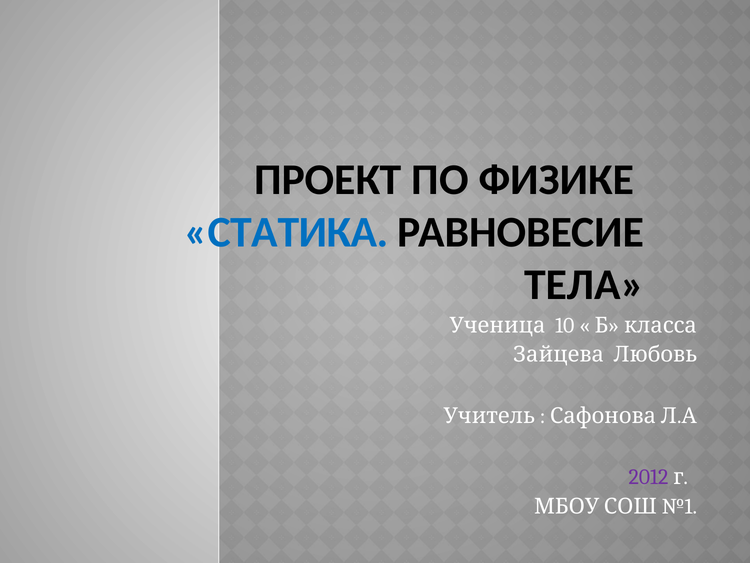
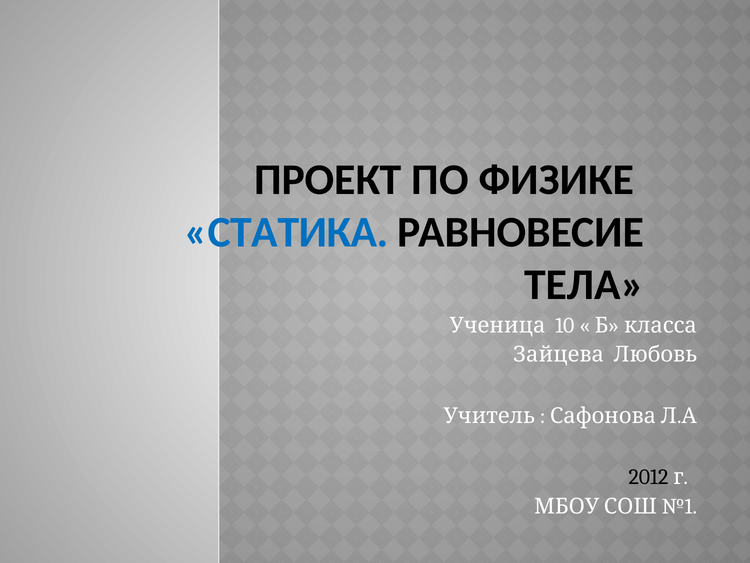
2012 colour: purple -> black
